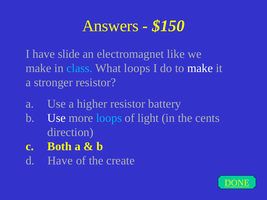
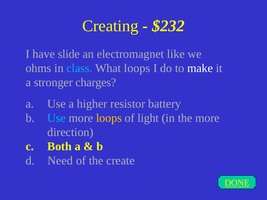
Answers: Answers -> Creating
$150: $150 -> $232
make at (38, 68): make -> ohms
stronger resistor: resistor -> charges
Use at (57, 118) colour: white -> light blue
loops at (109, 118) colour: light blue -> yellow
the cents: cents -> more
Have at (60, 161): Have -> Need
